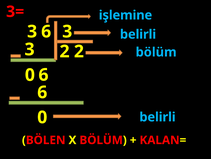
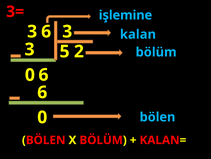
belirli at (138, 34): belirli -> kalan
2 at (65, 51): 2 -> 5
belirli at (158, 117): belirli -> bölen
